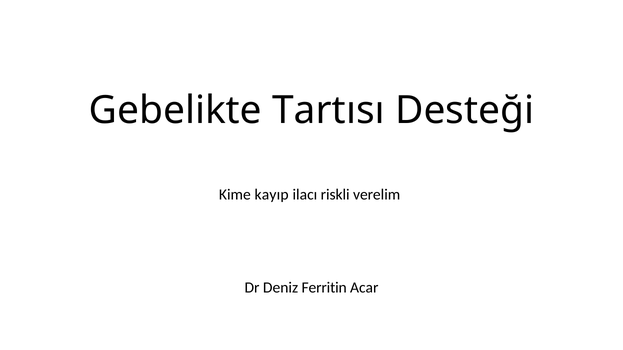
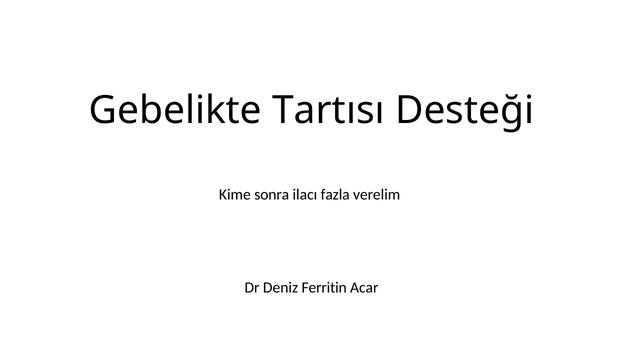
kayıp: kayıp -> sonra
riskli: riskli -> fazla
